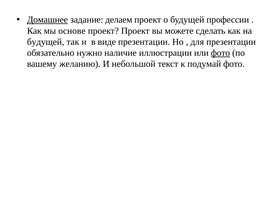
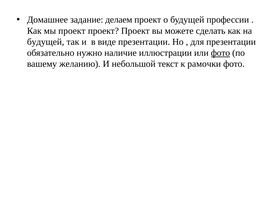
Домашнее underline: present -> none
мы основе: основе -> проект
подумай: подумай -> рамочки
